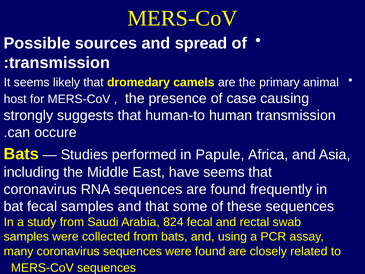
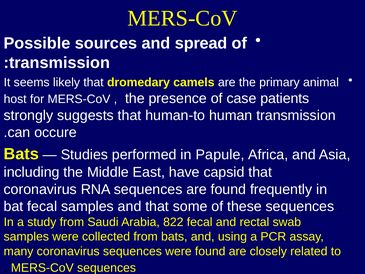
causing: causing -> patients
have seems: seems -> capsid
824: 824 -> 822
